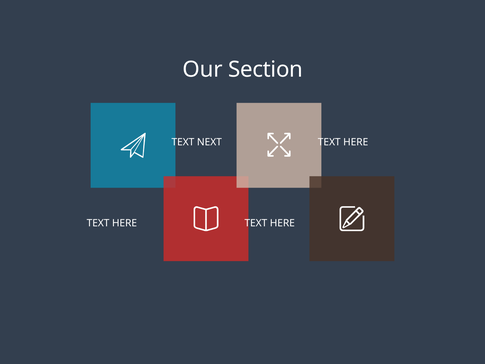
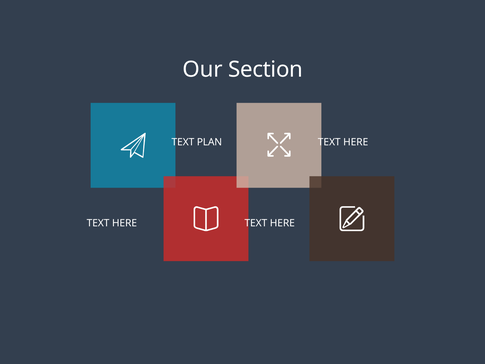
NEXT: NEXT -> PLAN
